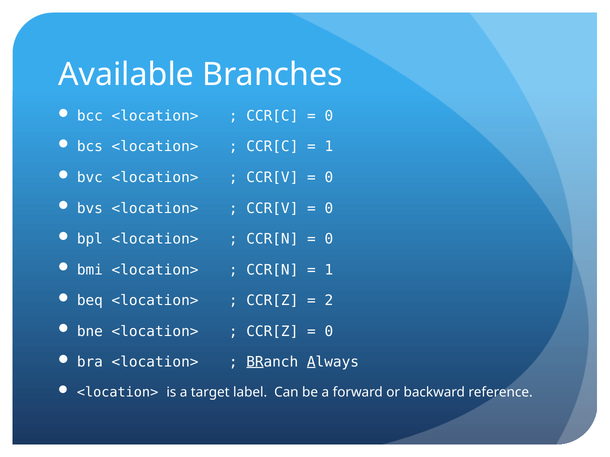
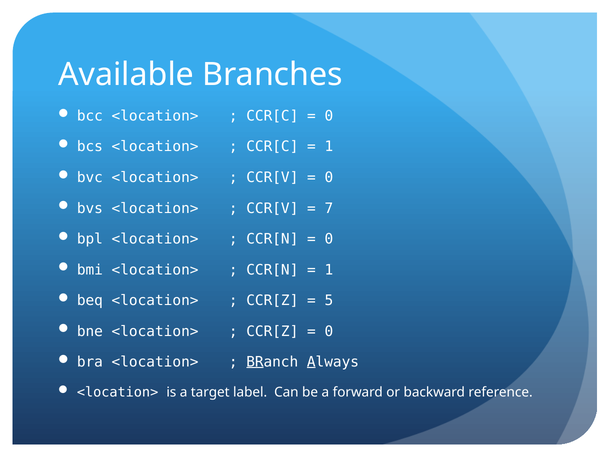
0 at (329, 208): 0 -> 7
2: 2 -> 5
